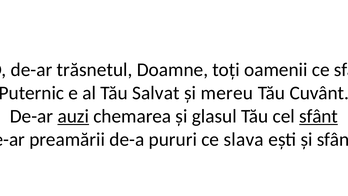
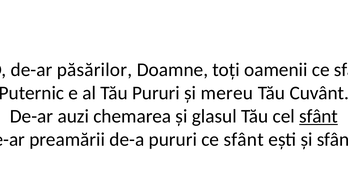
trăsnetul: trăsnetul -> păsărilor
Tău Salvat: Salvat -> Pururi
auzi underline: present -> none
pururi ce slava: slava -> sfânt
